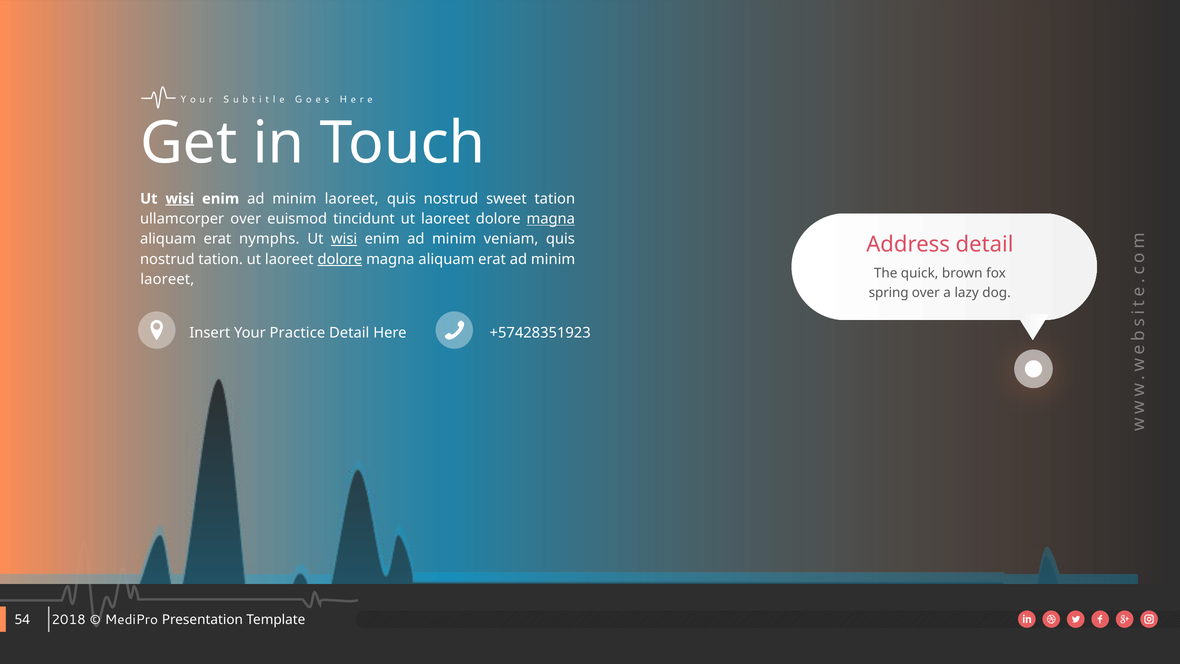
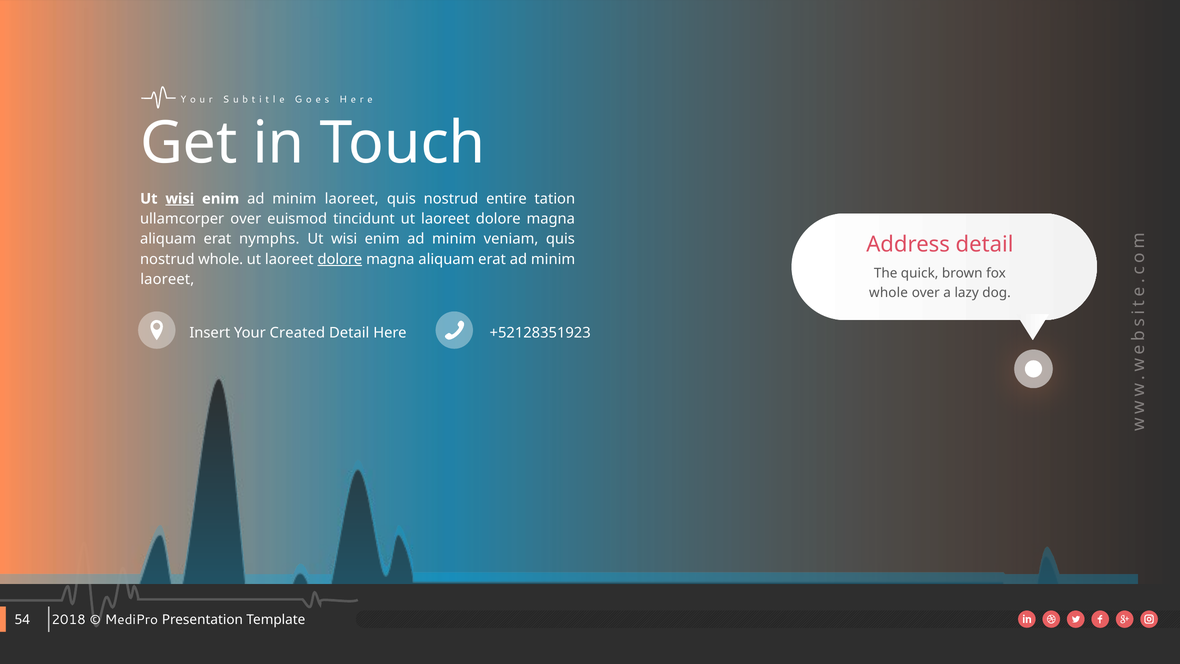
sweet: sweet -> entire
magna at (551, 219) underline: present -> none
wisi at (344, 239) underline: present -> none
nostrud tation: tation -> whole
spring at (889, 293): spring -> whole
Practice: Practice -> Created
+57428351923: +57428351923 -> +52128351923
